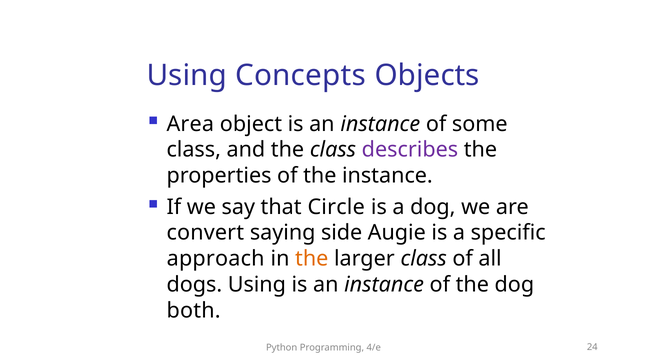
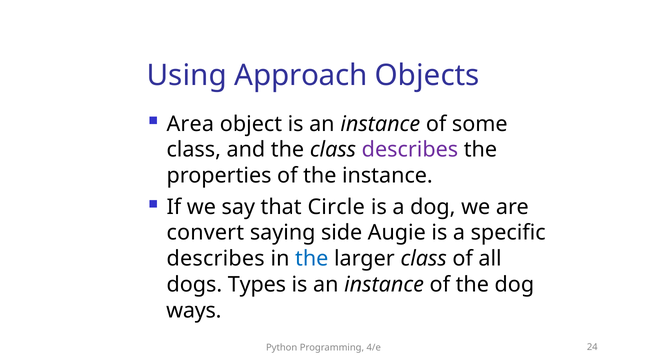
Concepts: Concepts -> Approach
approach at (216, 259): approach -> describes
the at (312, 259) colour: orange -> blue
dogs Using: Using -> Types
both: both -> ways
